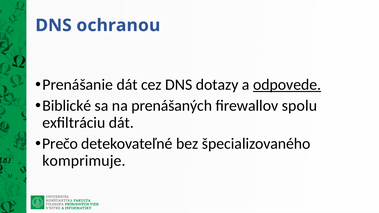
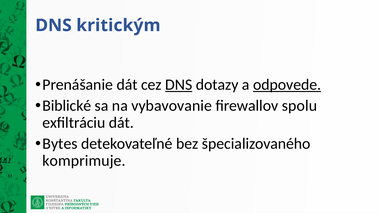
ochranou: ochranou -> kritickým
DNS at (179, 85) underline: none -> present
prenášaných: prenášaných -> vybavovanie
Prečo: Prečo -> Bytes
